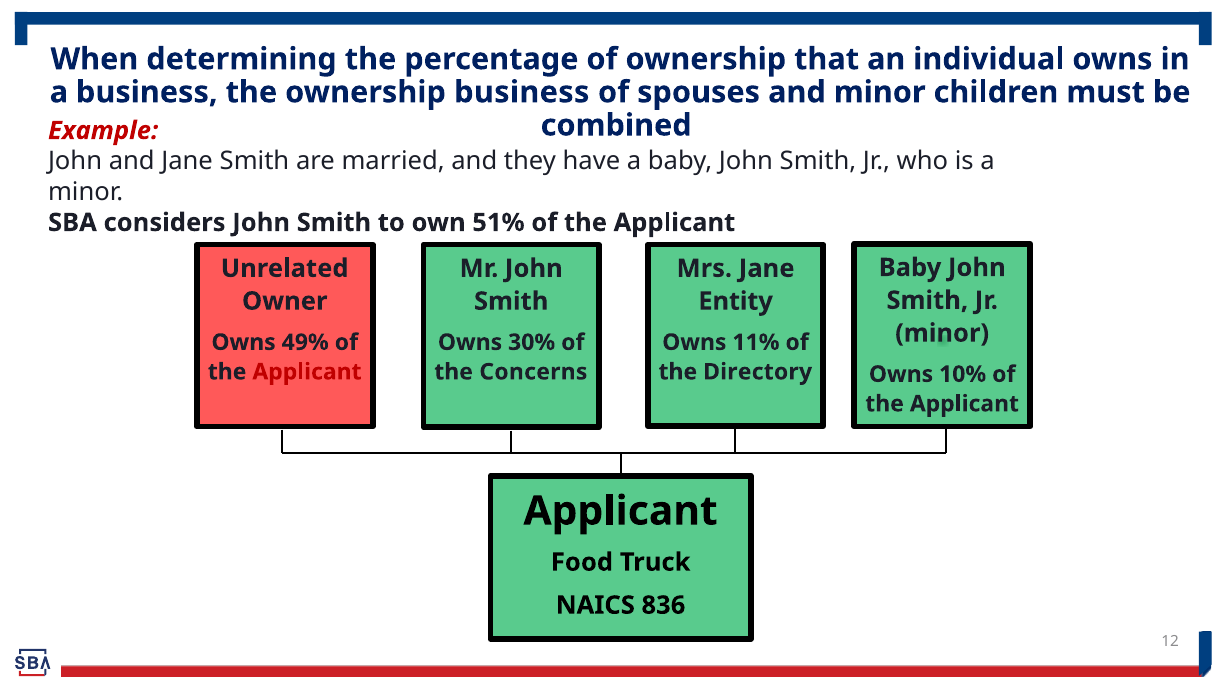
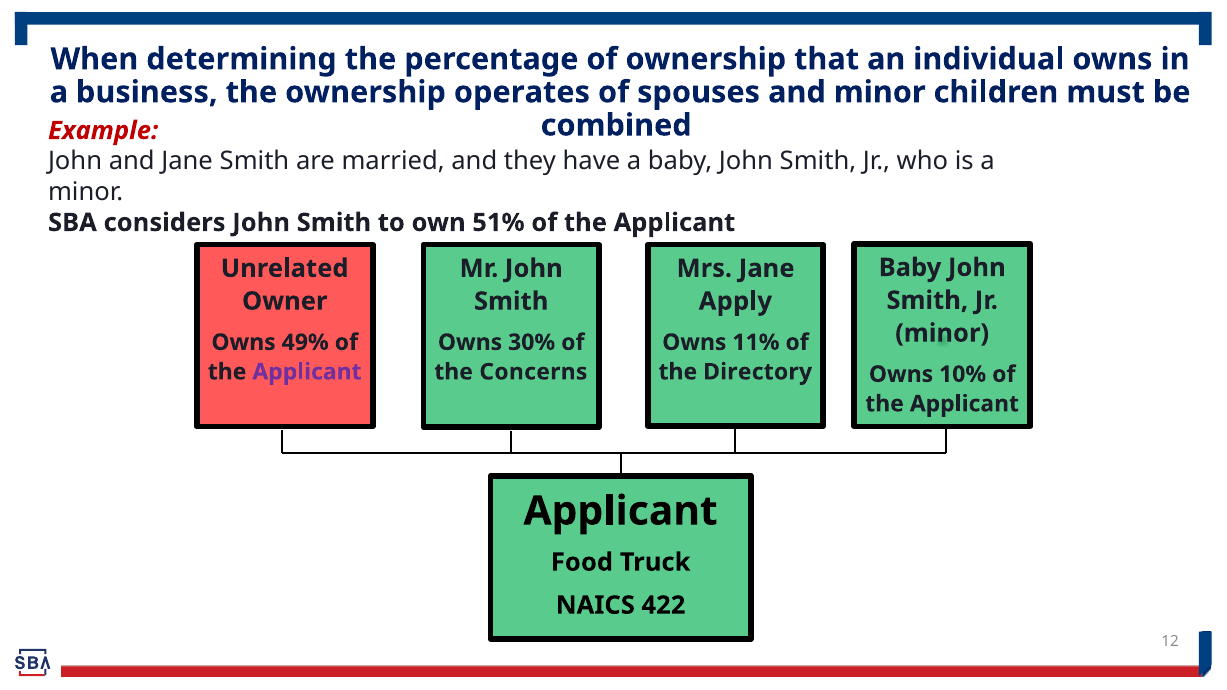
ownership business: business -> operates
Entity: Entity -> Apply
Applicant at (307, 372) colour: red -> purple
836: 836 -> 422
